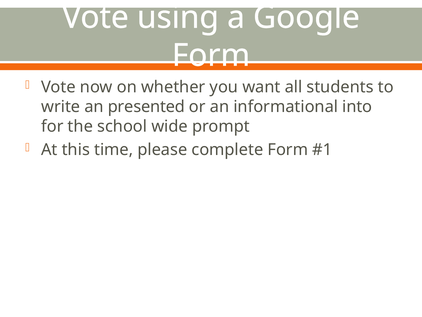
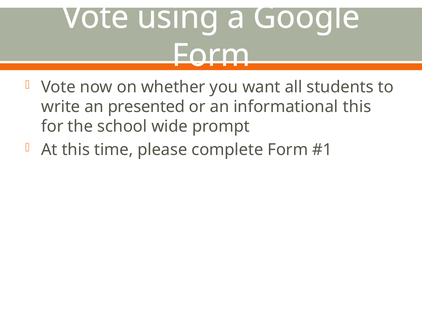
informational into: into -> this
